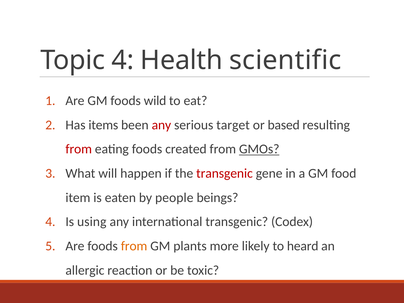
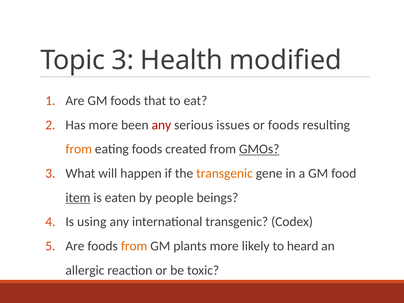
Topic 4: 4 -> 3
scientific: scientific -> modified
wild: wild -> that
Has items: items -> more
target: target -> issues
or based: based -> foods
from at (79, 149) colour: red -> orange
transgenic at (225, 173) colour: red -> orange
item underline: none -> present
